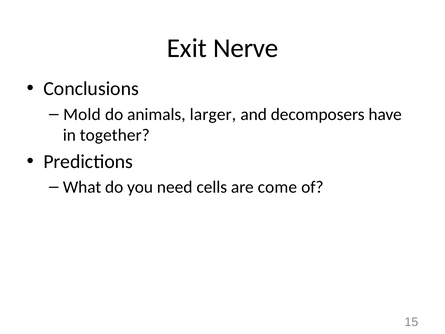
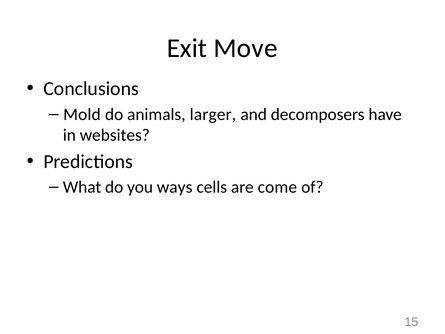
Nerve: Nerve -> Move
together: together -> websites
need: need -> ways
